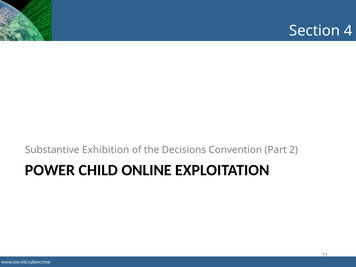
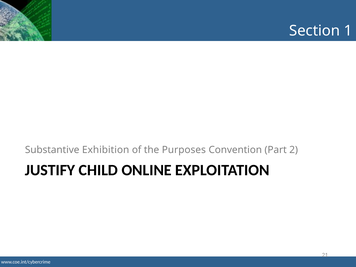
4: 4 -> 1
Decisions: Decisions -> Purposes
POWER: POWER -> JUSTIFY
